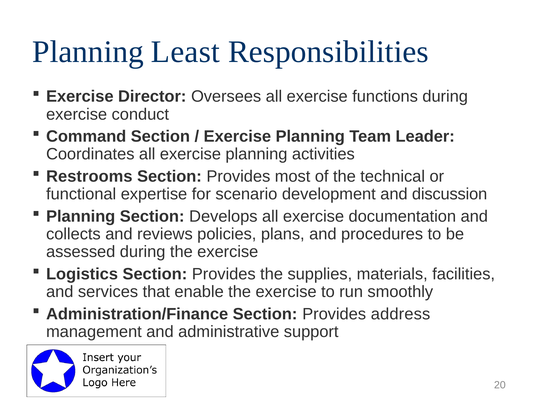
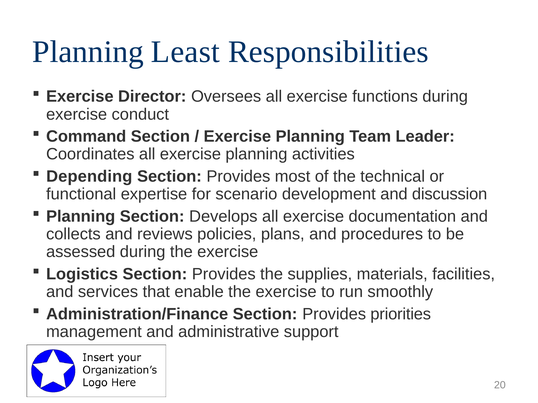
Restrooms: Restrooms -> Depending
address: address -> priorities
